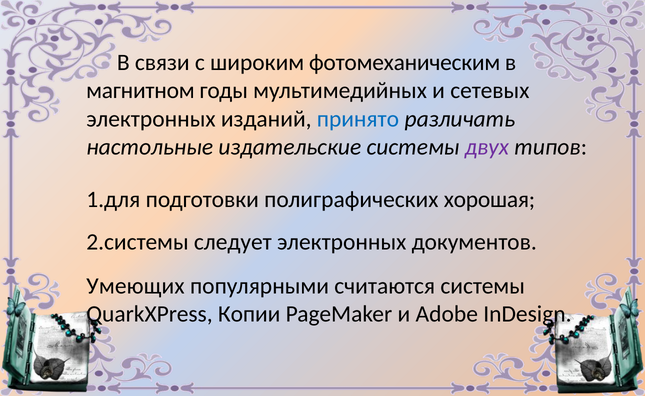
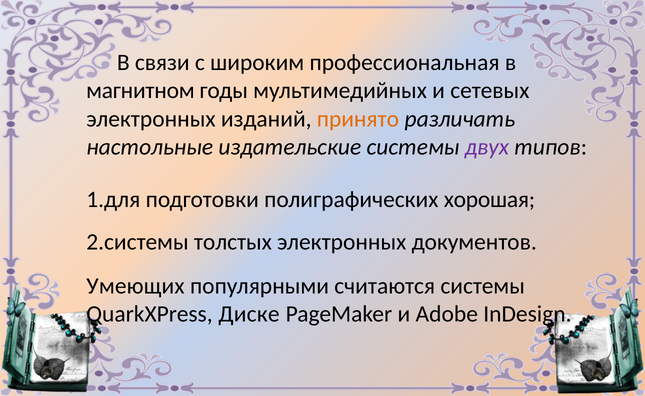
фотомеханическим: фотомеханическим -> профессиональная
принято colour: blue -> orange
следует: следует -> толстых
Копии: Копии -> Диске
